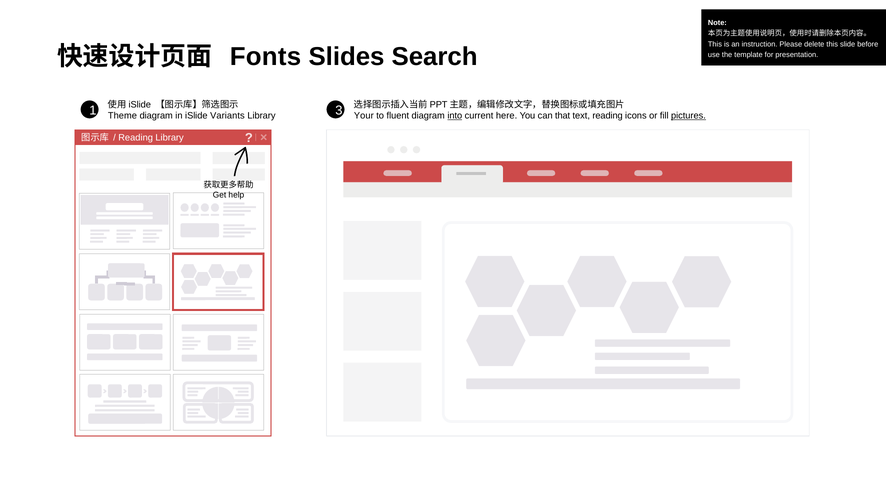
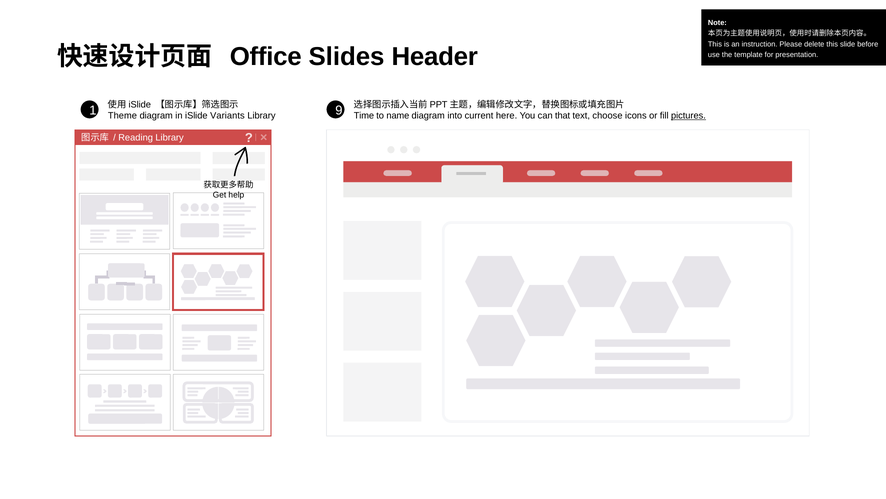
Fonts: Fonts -> Office
Search: Search -> Header
3: 3 -> 9
Your: Your -> Time
fluent: fluent -> name
into underline: present -> none
text reading: reading -> choose
